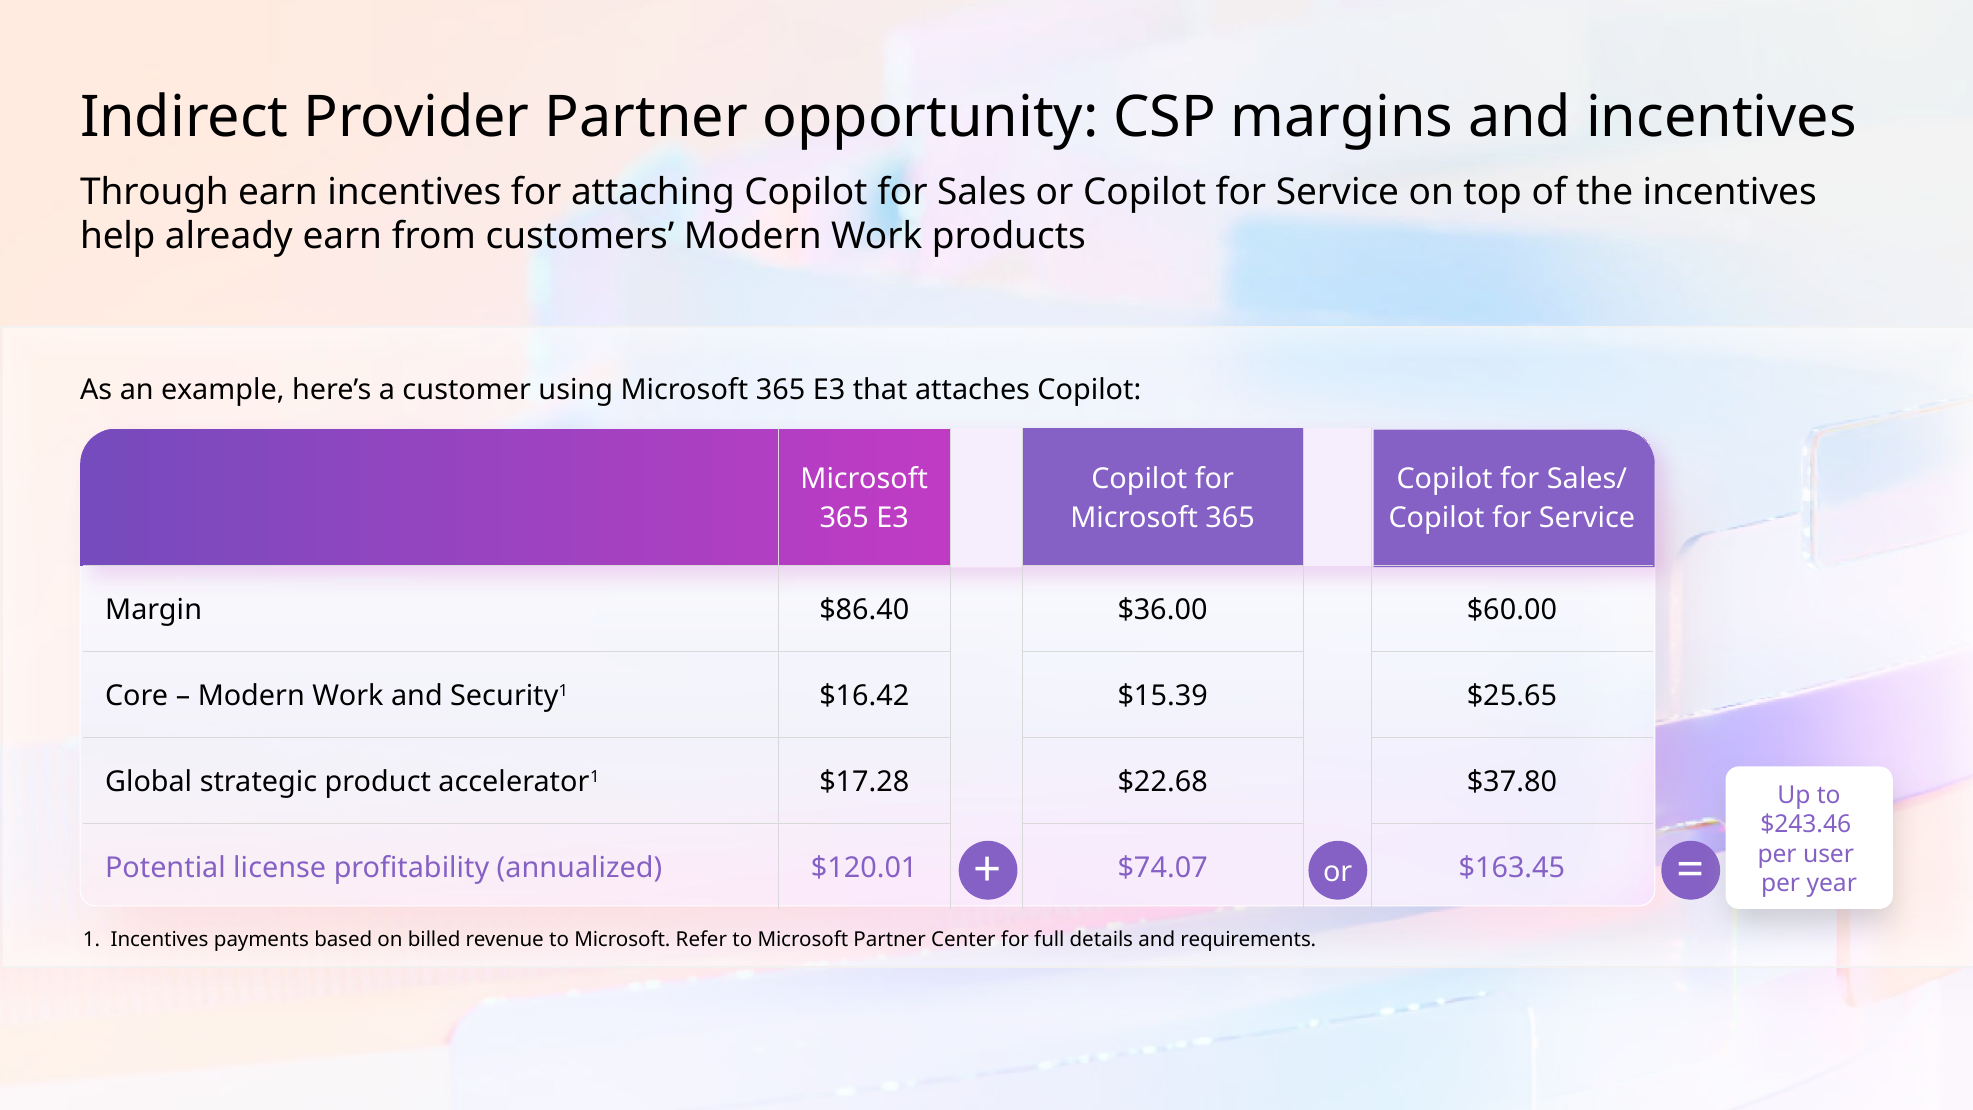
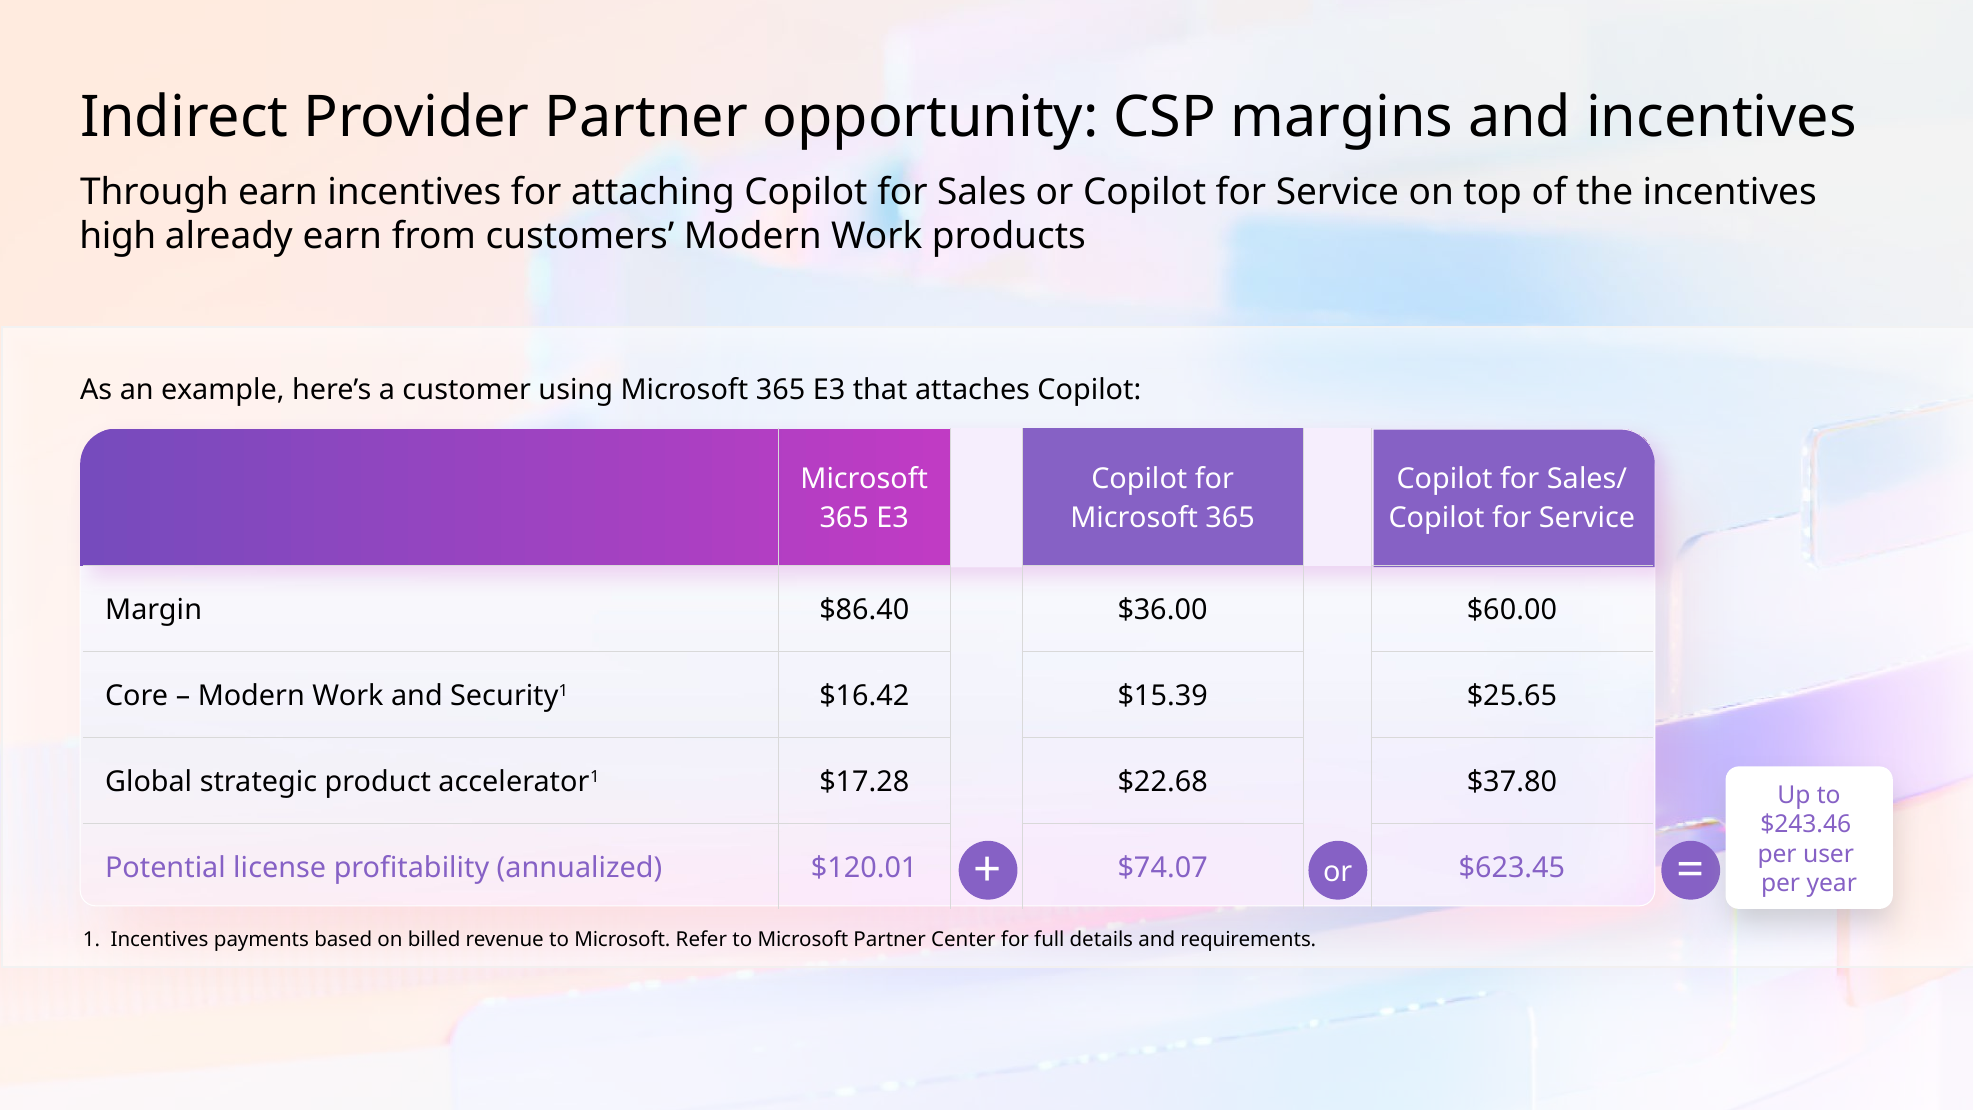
help: help -> high
$163.45: $163.45 -> $623.45
